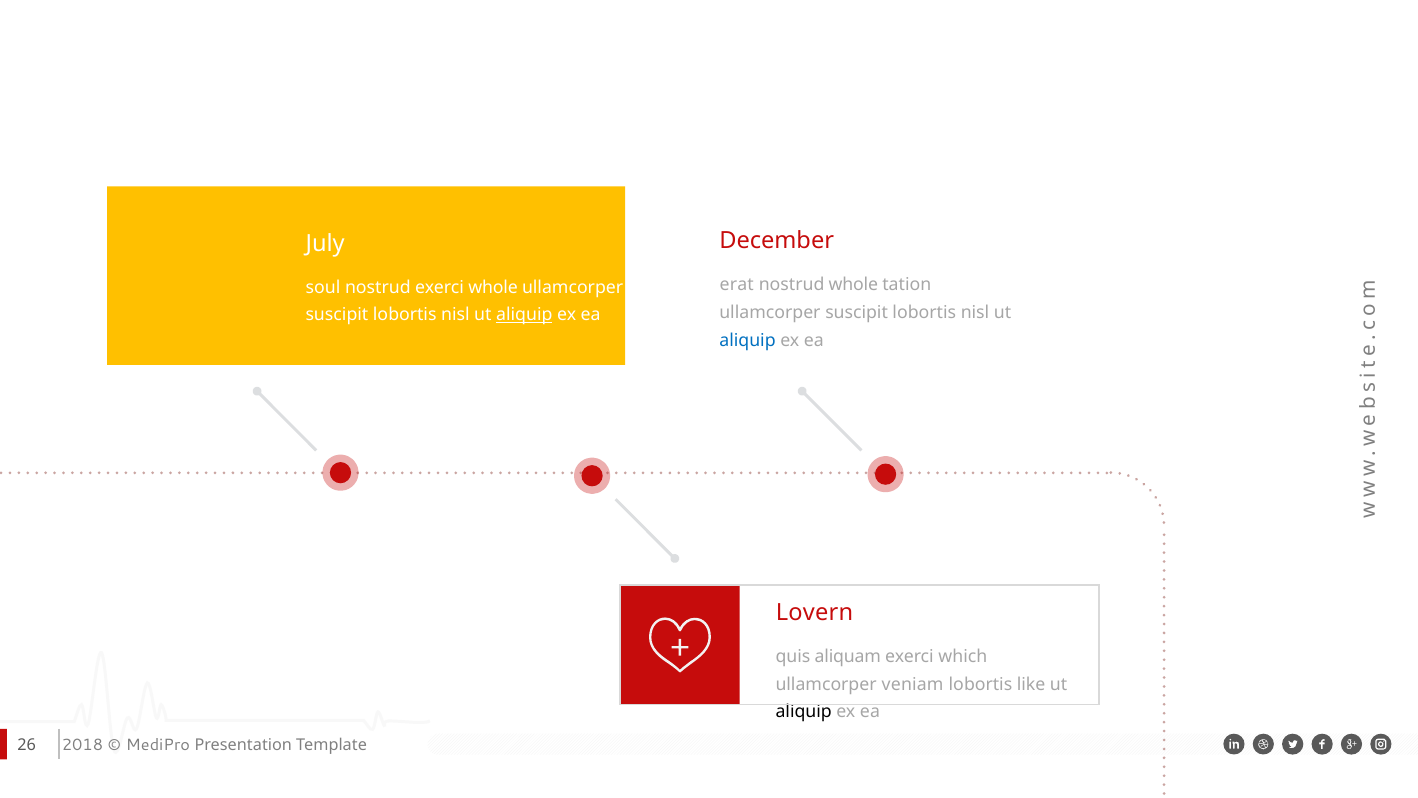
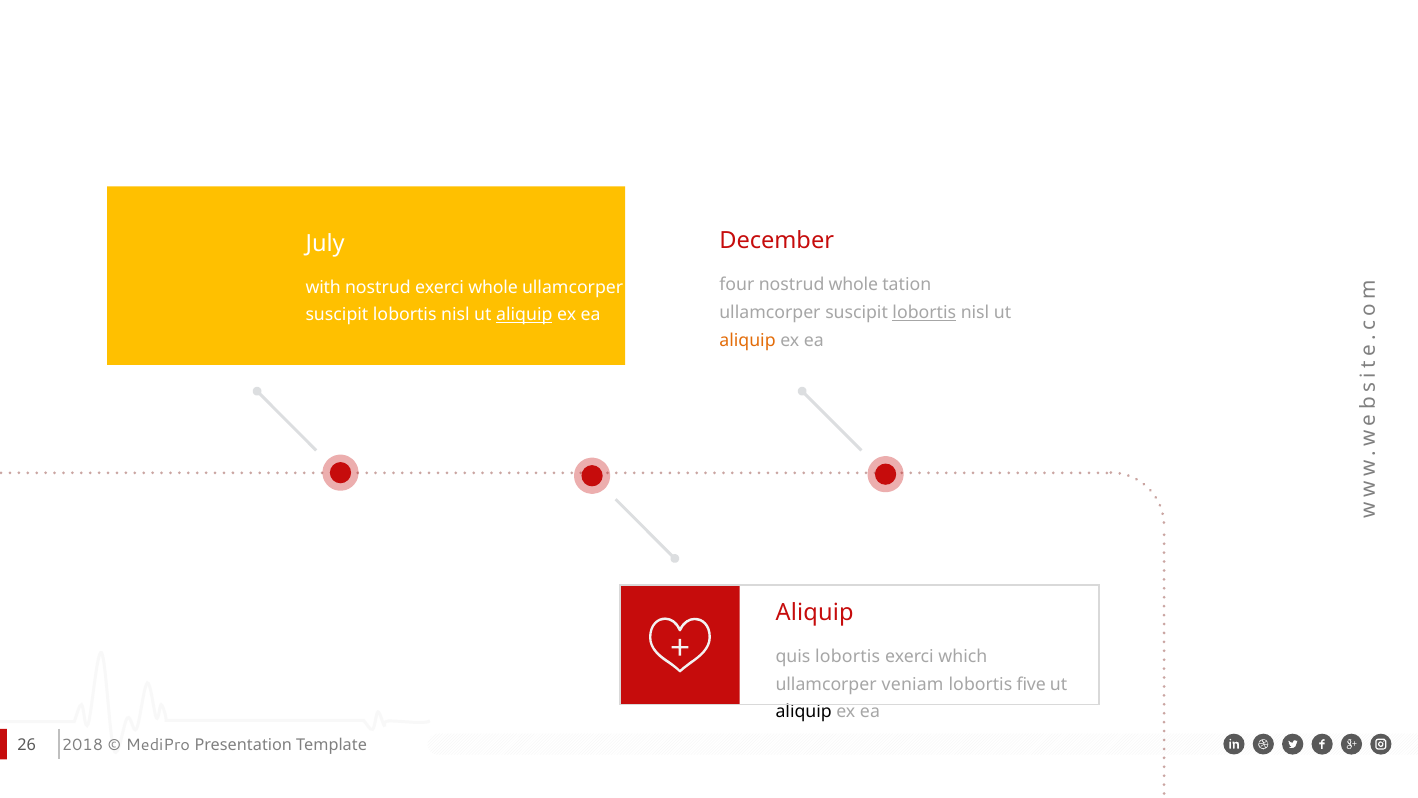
erat: erat -> four
soul: soul -> with
lobortis at (924, 313) underline: none -> present
aliquip at (748, 340) colour: blue -> orange
Lovern at (815, 612): Lovern -> Aliquip
quis aliquam: aliquam -> lobortis
like: like -> five
